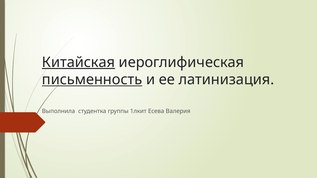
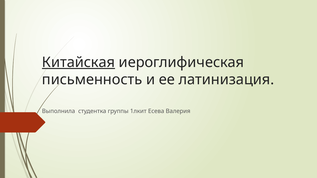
письменность underline: present -> none
